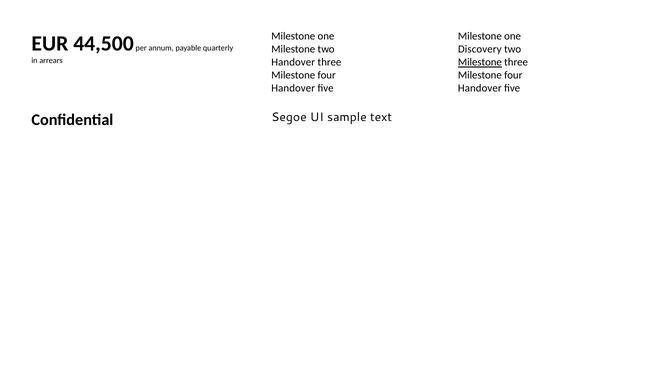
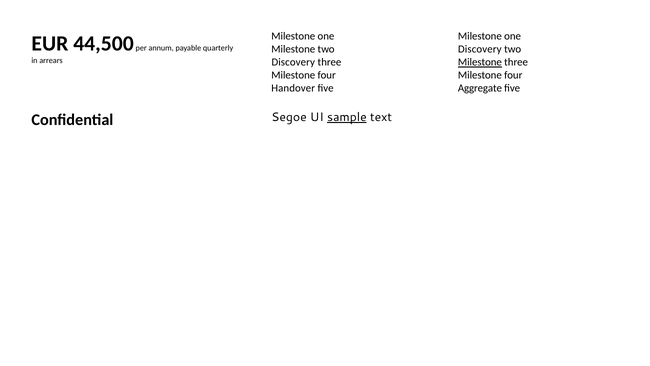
Handover at (293, 62): Handover -> Discovery
Handover at (480, 88): Handover -> Aggregate
sample underline: none -> present
